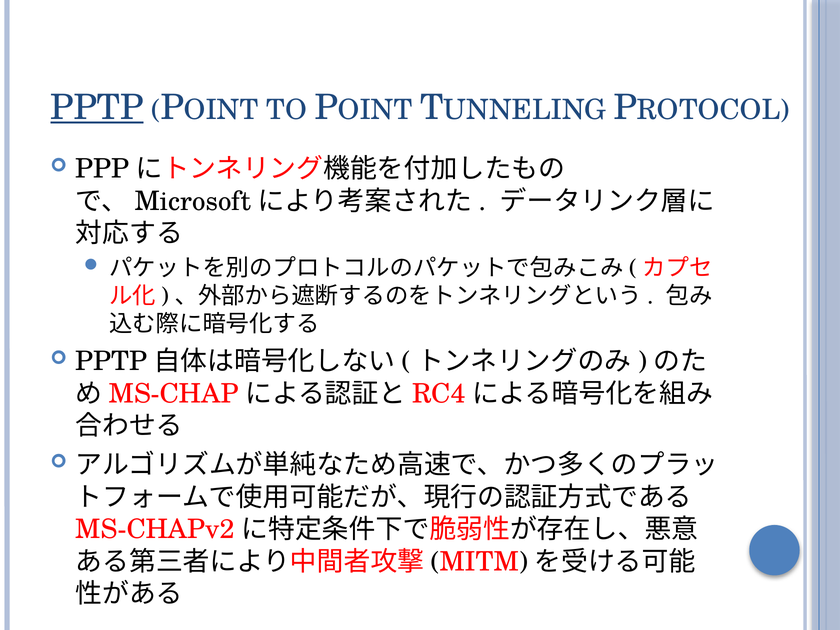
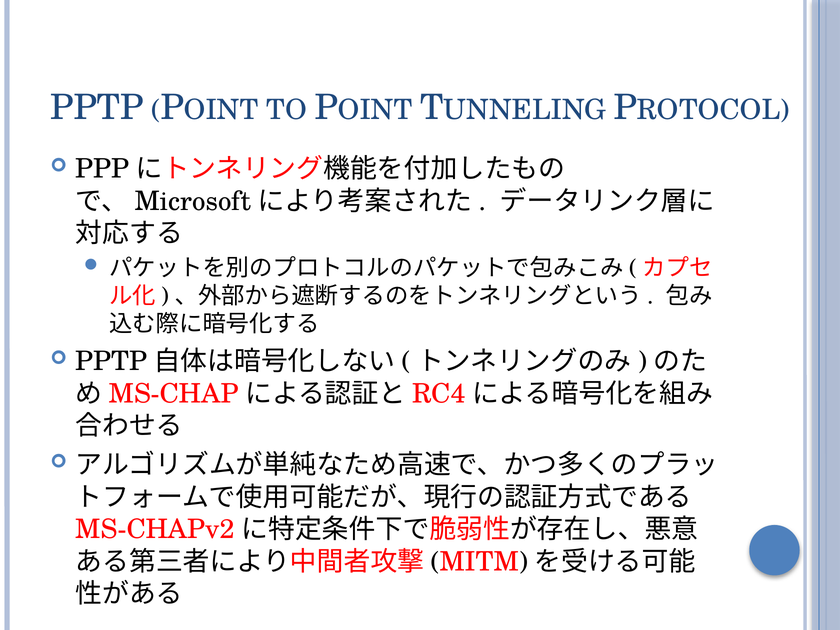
PPTP underline: present -> none
